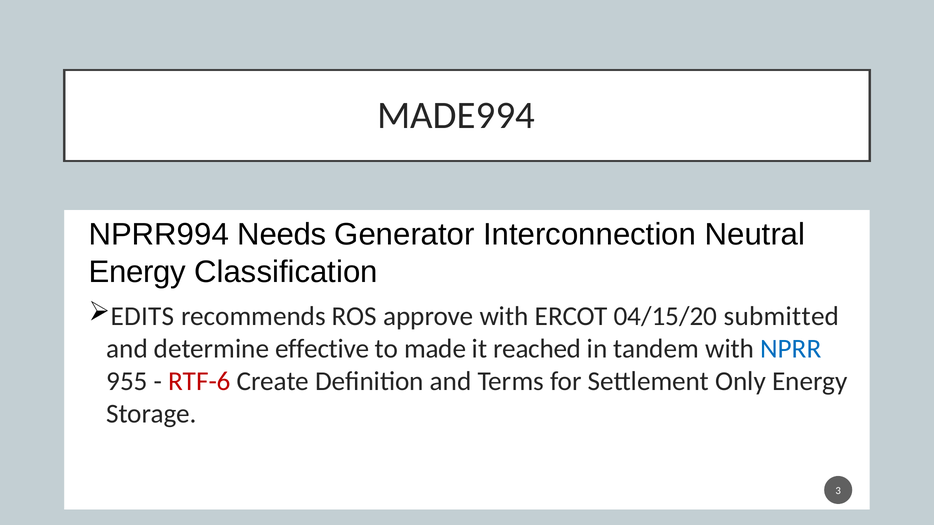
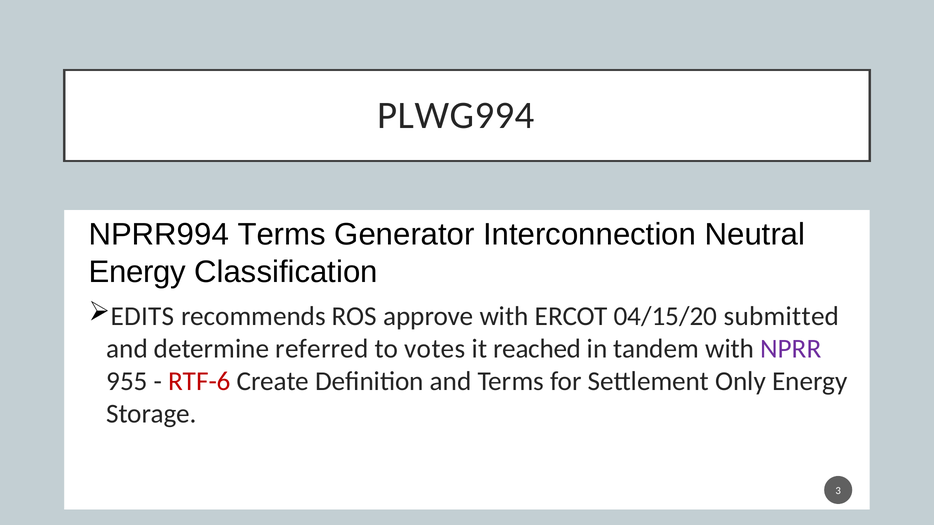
MADE994: MADE994 -> PLWG994
NPRR994 Needs: Needs -> Terms
effective: effective -> referred
made: made -> votes
NPRR colour: blue -> purple
